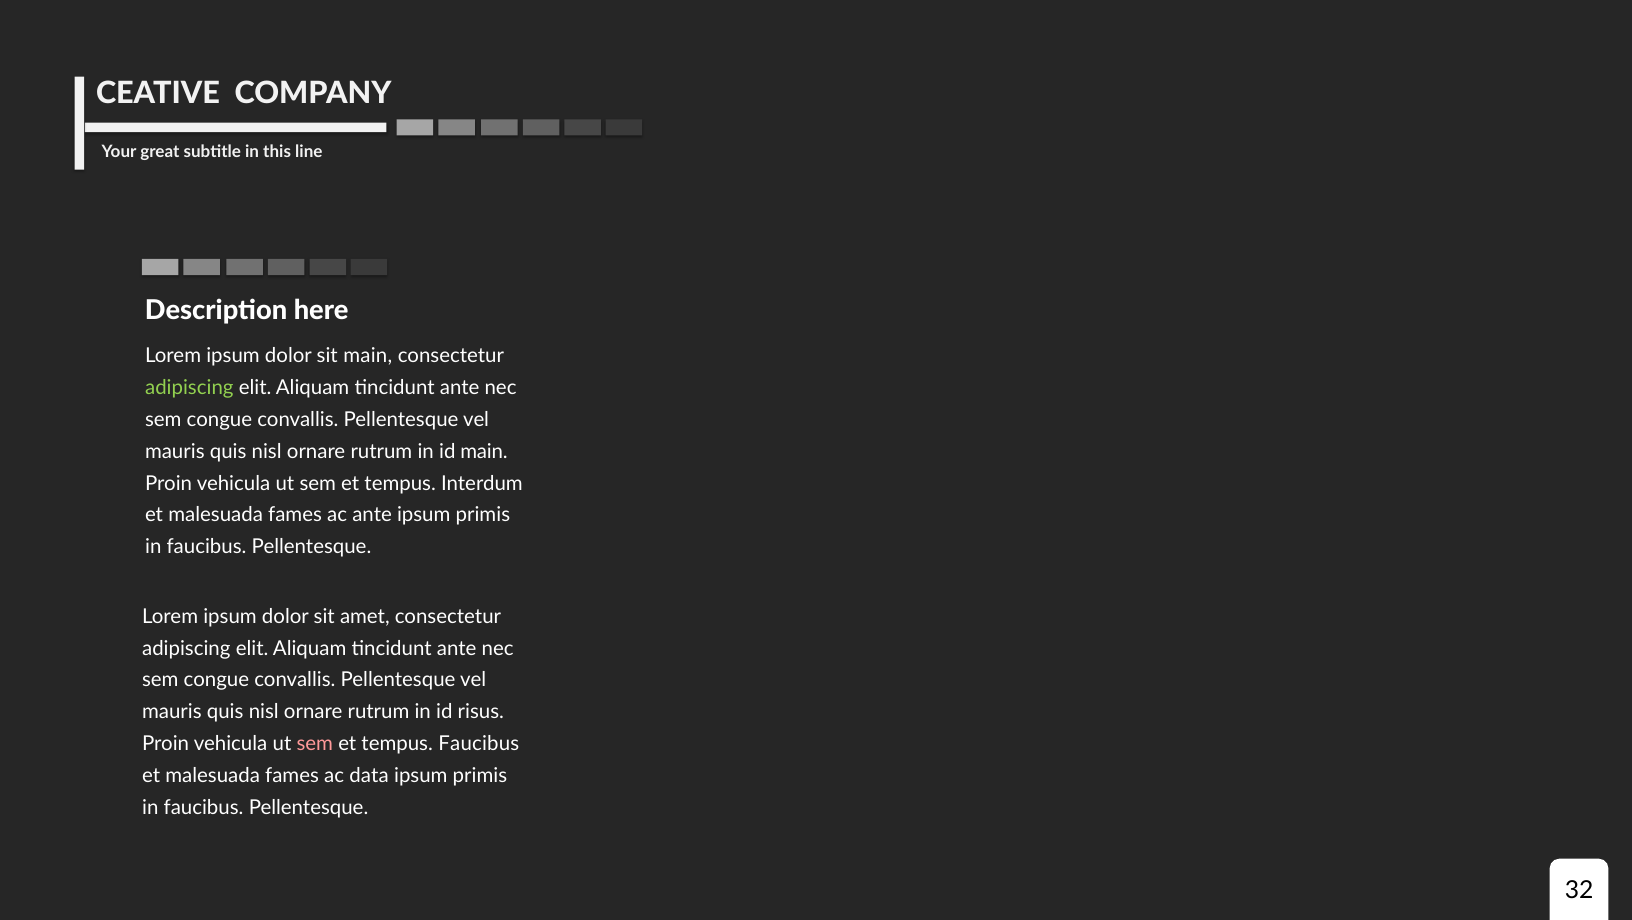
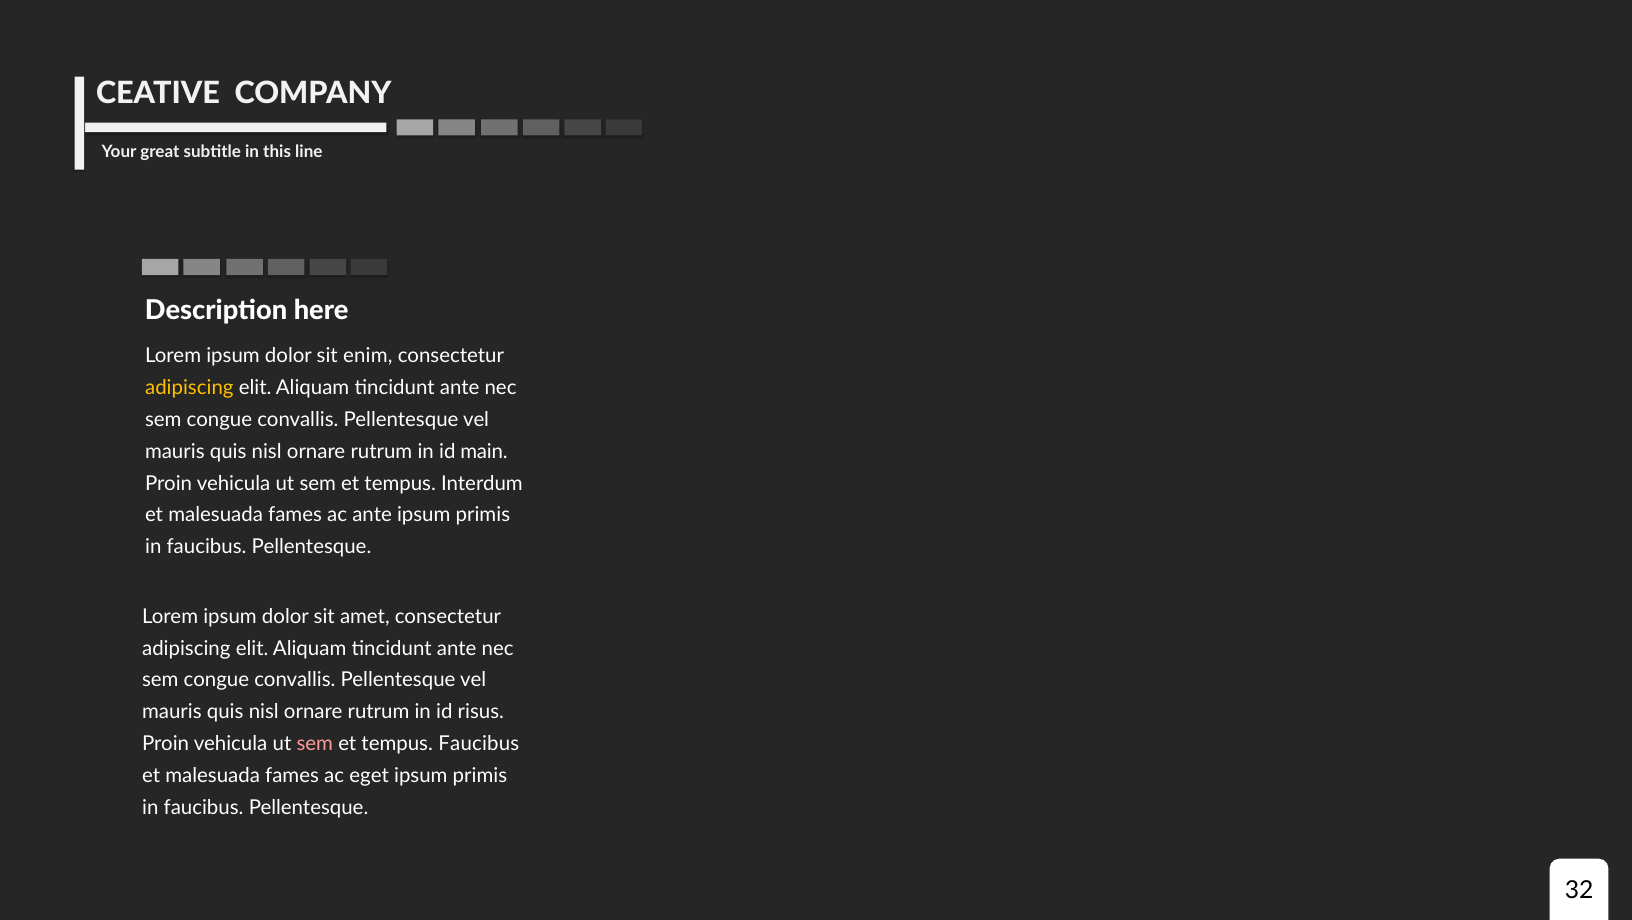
sit main: main -> enim
adipiscing at (189, 388) colour: light green -> yellow
data: data -> eget
